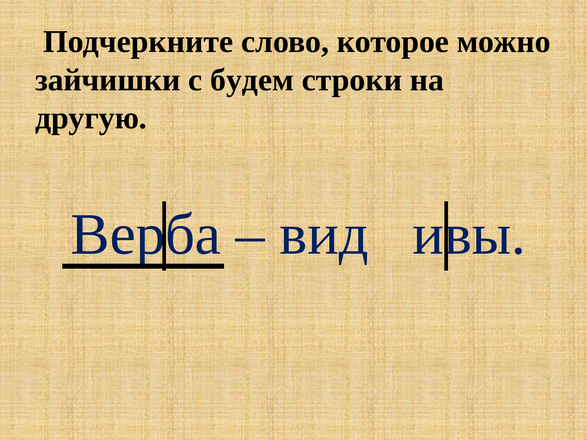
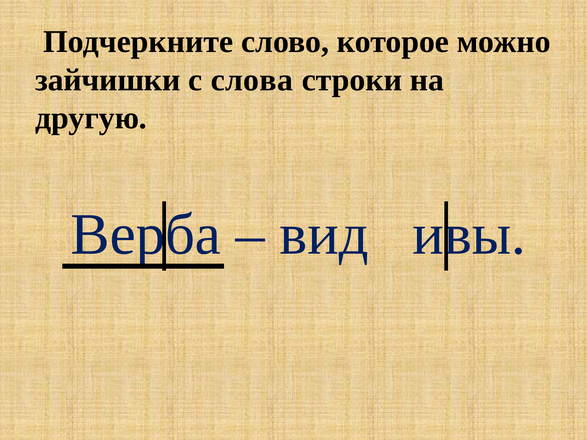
будем: будем -> слова
